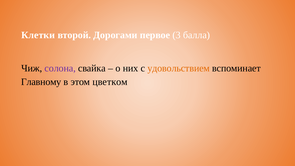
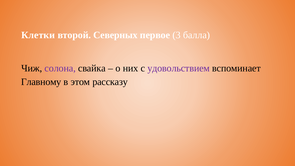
Дорогами: Дорогами -> Северных
удовольствием colour: orange -> purple
цветком: цветком -> рассказу
